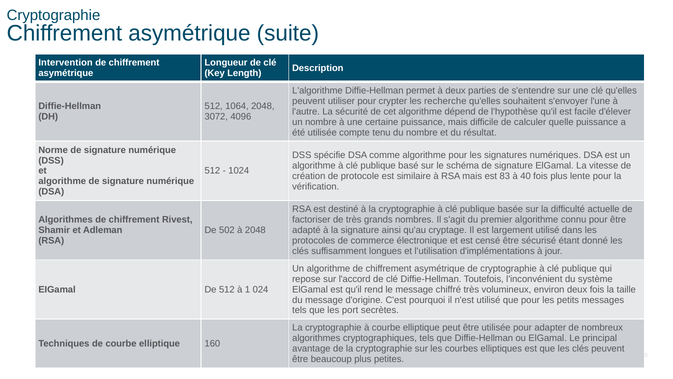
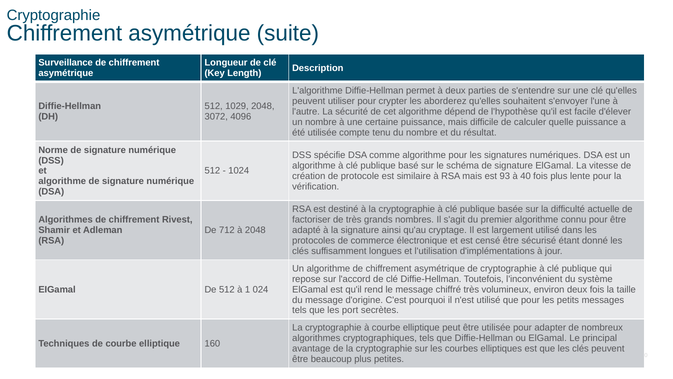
Intervention: Intervention -> Surveillance
recherche: recherche -> aborderez
1064: 1064 -> 1029
83: 83 -> 93
502: 502 -> 712
